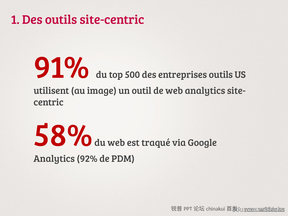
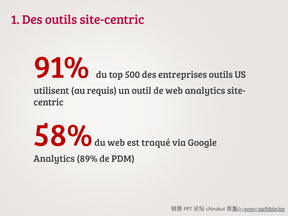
image: image -> requis
92%: 92% -> 89%
